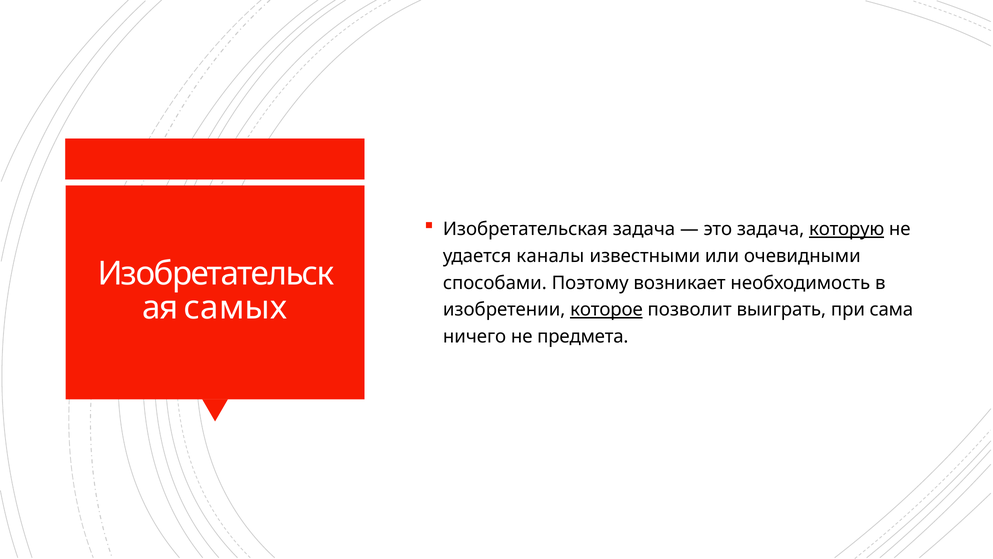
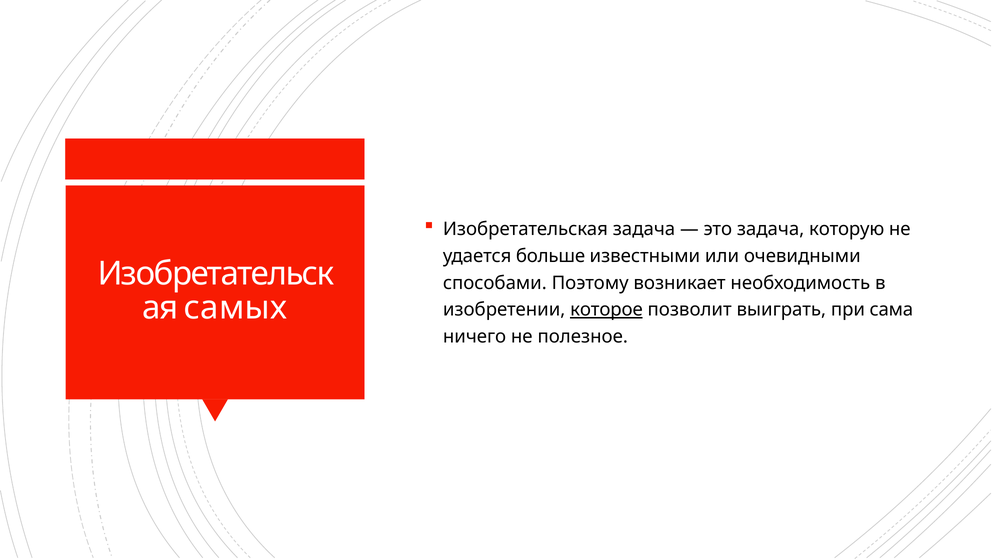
которую underline: present -> none
каналы: каналы -> больше
предмета: предмета -> полезное
